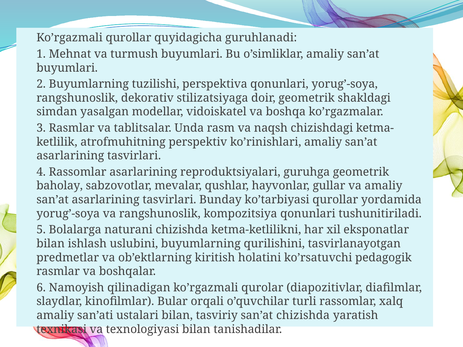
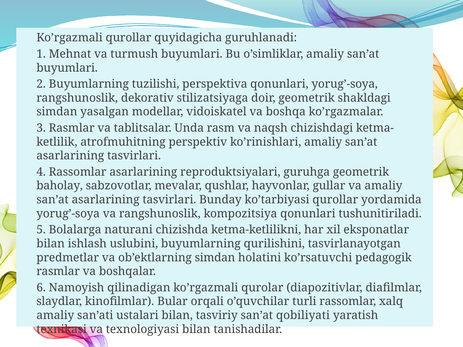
ob’ektlarning kiritish: kiritish -> simdan
san’at chizishda: chizishda -> qobiliyati
